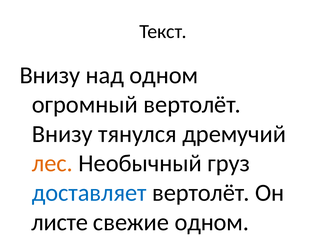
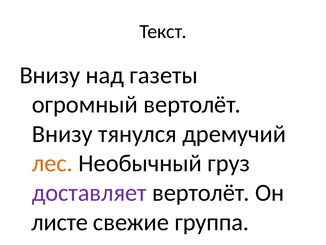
над одном: одном -> газеты
доставляет colour: blue -> purple
свежие одном: одном -> группа
